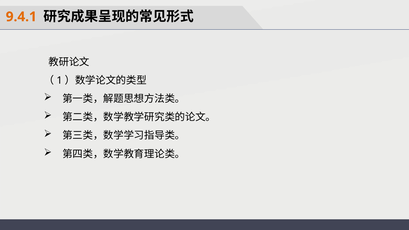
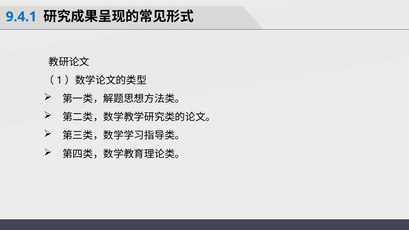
9.4.1 colour: orange -> blue
